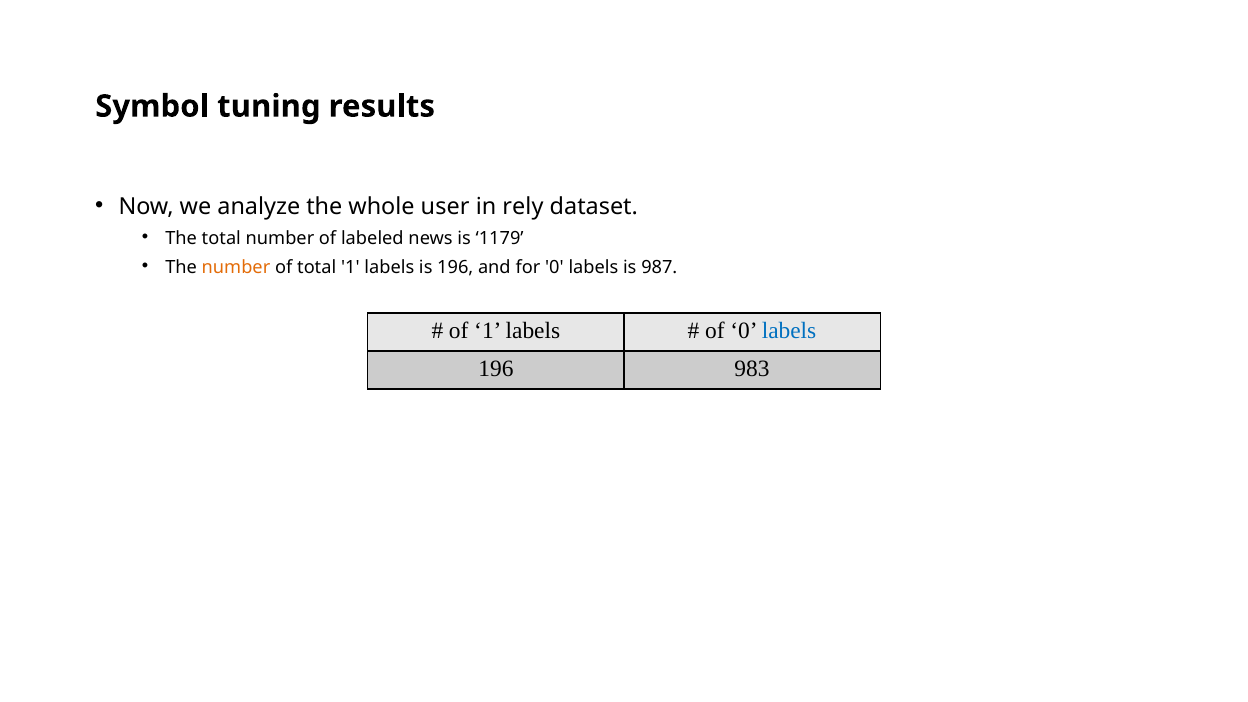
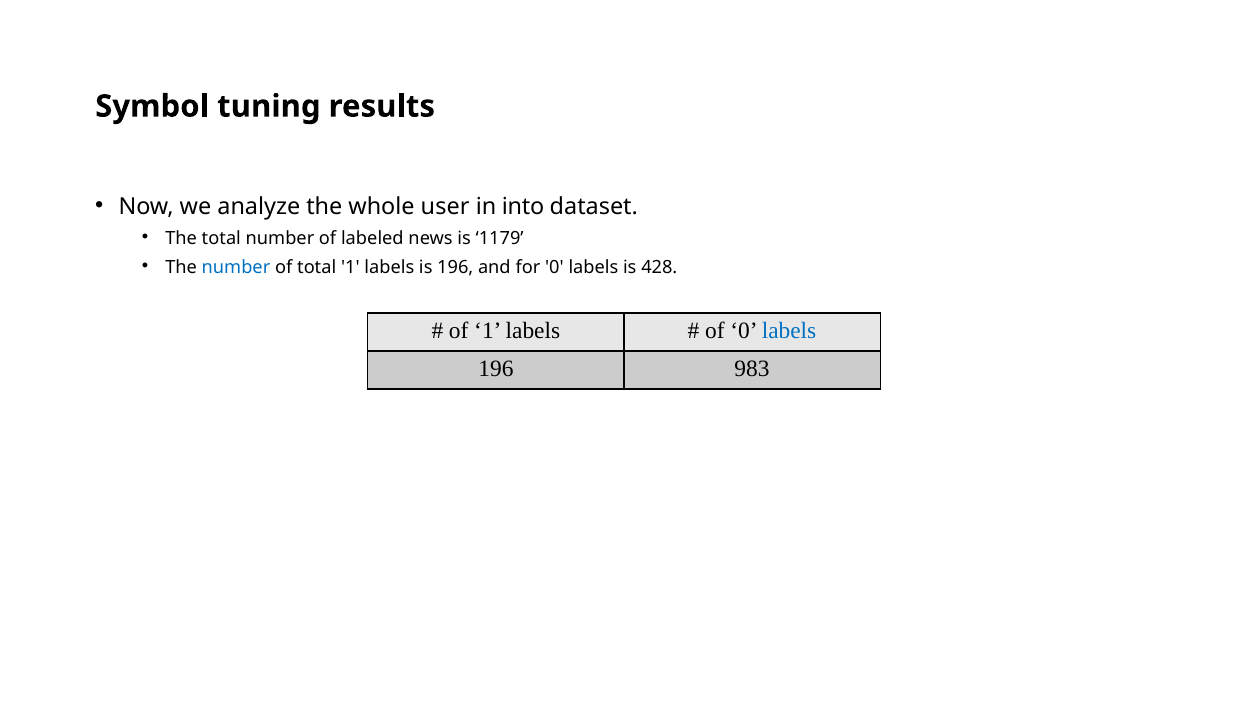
rely: rely -> into
number at (236, 267) colour: orange -> blue
987: 987 -> 428
